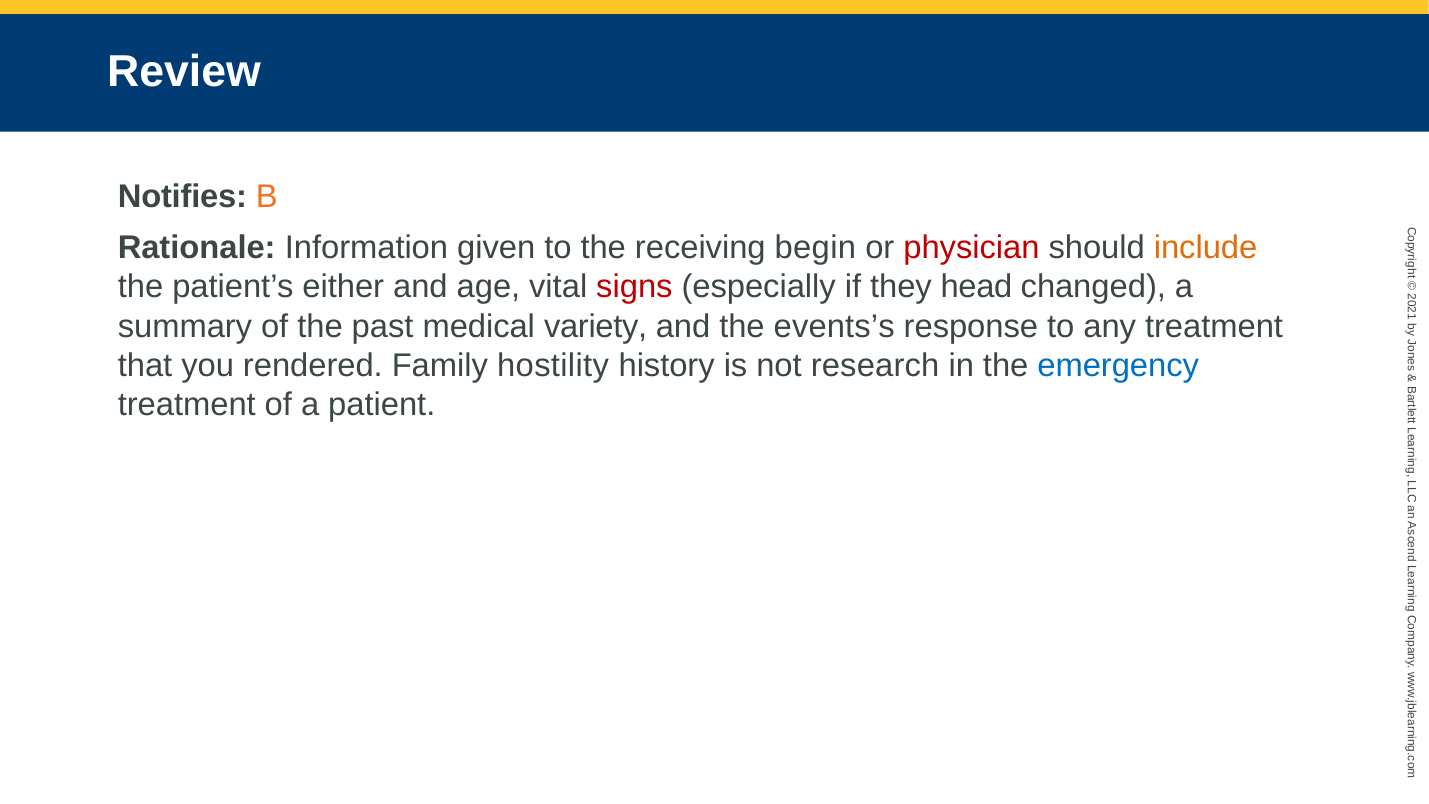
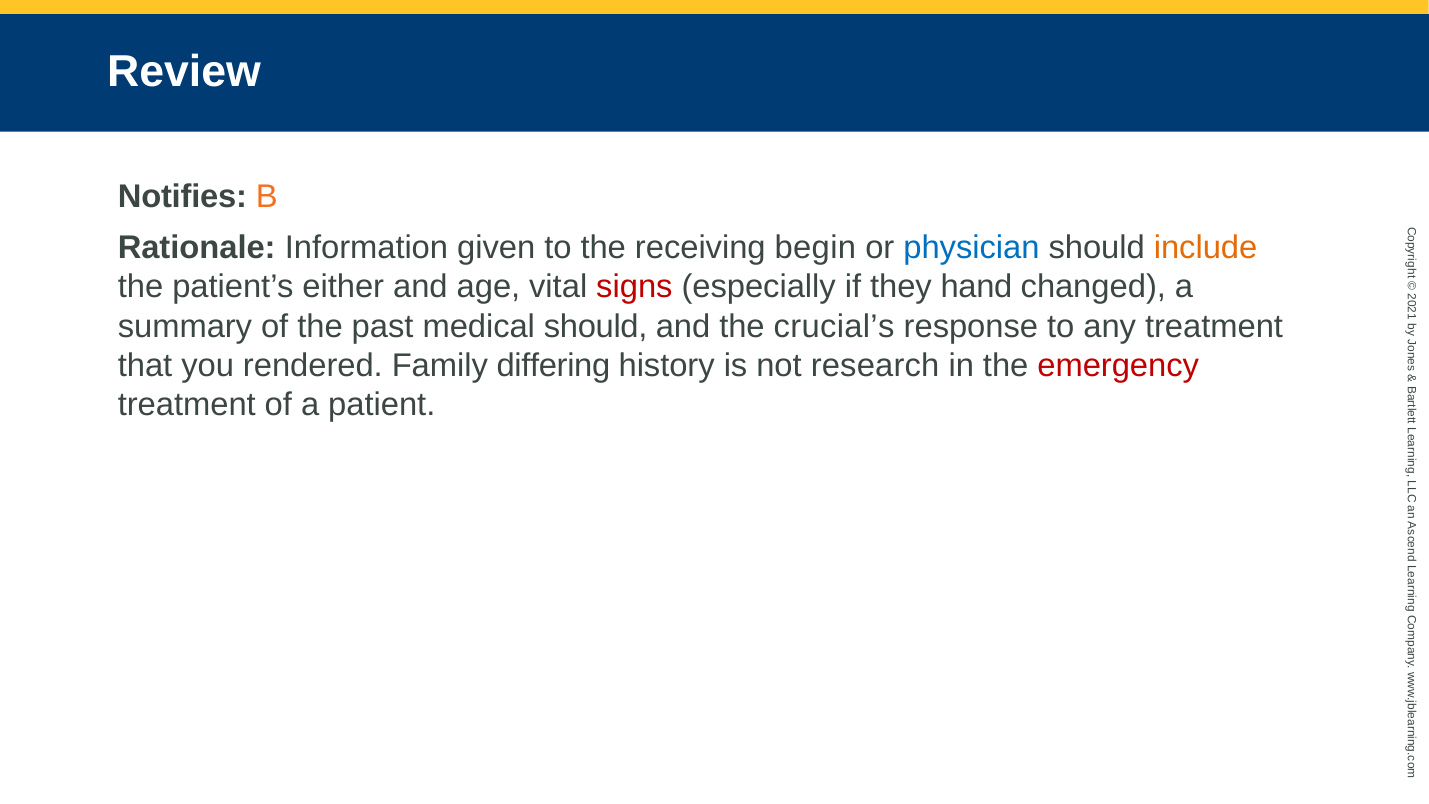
physician colour: red -> blue
head: head -> hand
medical variety: variety -> should
events’s: events’s -> crucial’s
hostility: hostility -> differing
emergency colour: blue -> red
